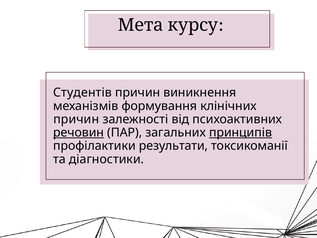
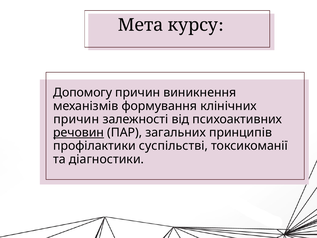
Студентів: Студентів -> Допомогу
принципів underline: present -> none
результати: результати -> суспільстві
